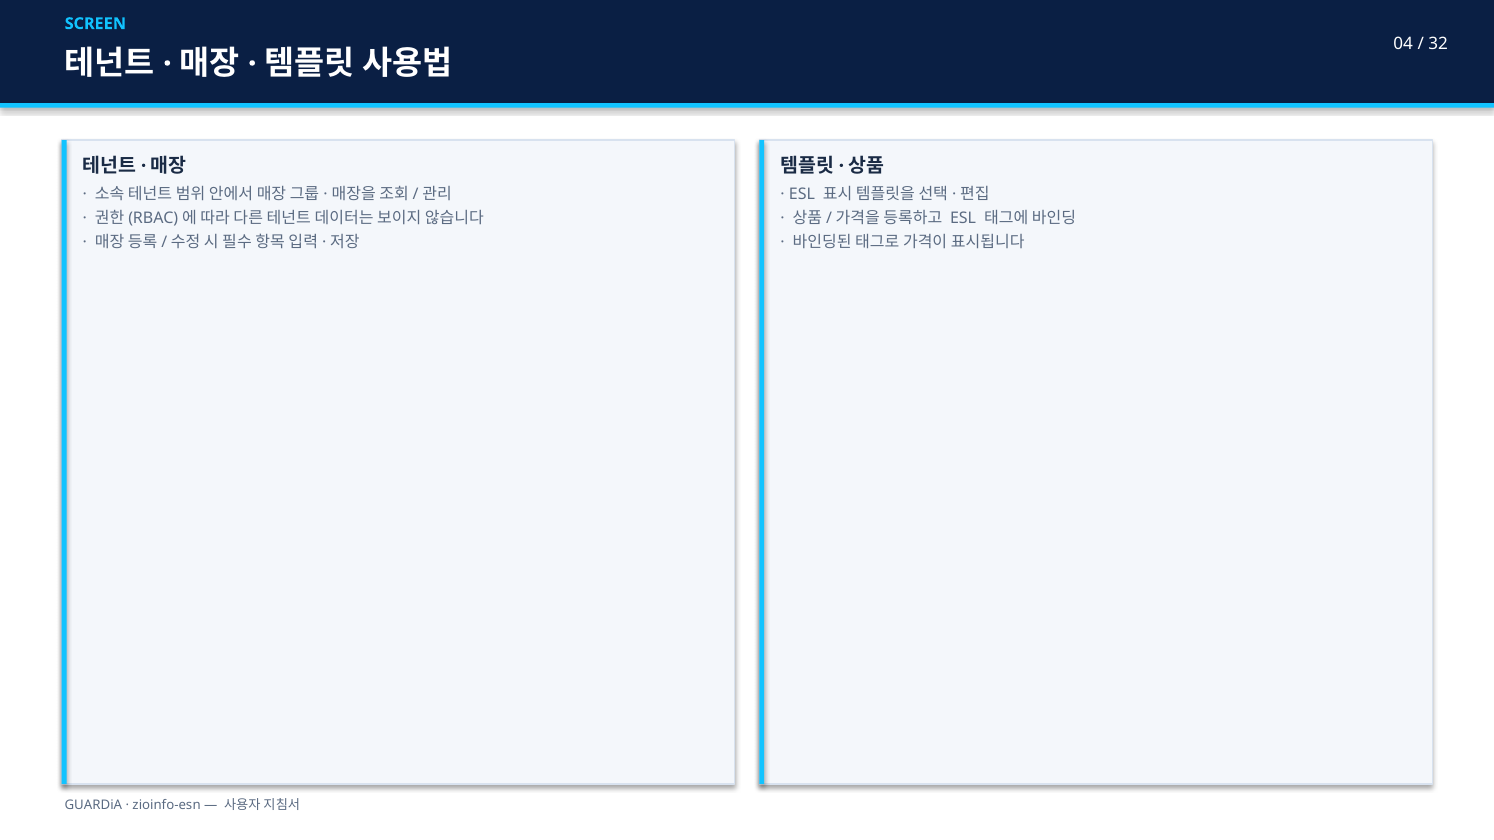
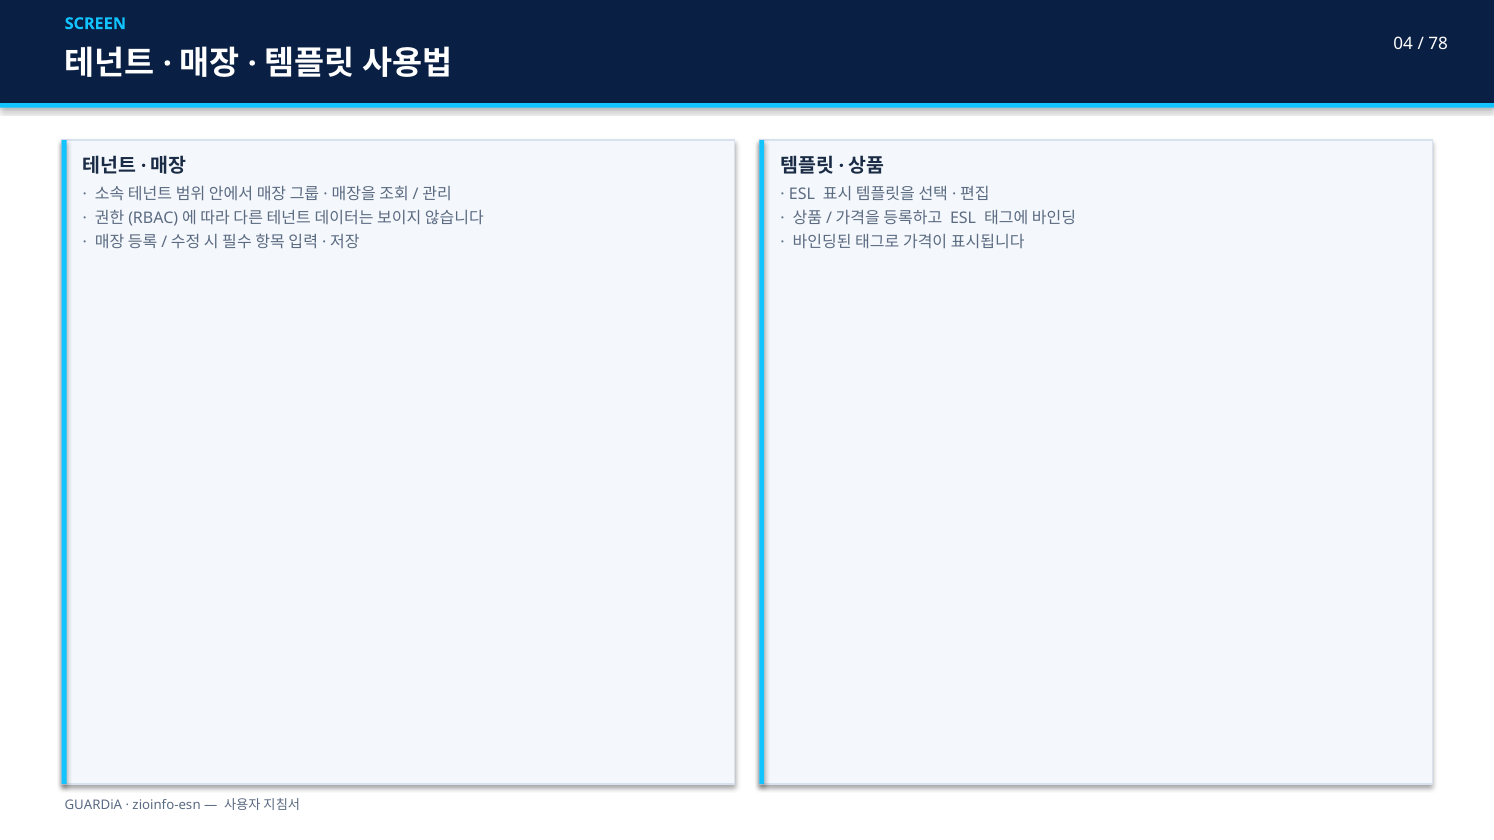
32: 32 -> 78
